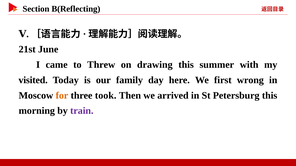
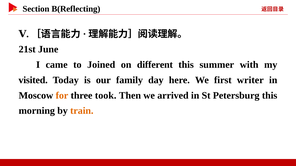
Threw: Threw -> Joined
drawing: drawing -> different
wrong: wrong -> writer
train colour: purple -> orange
